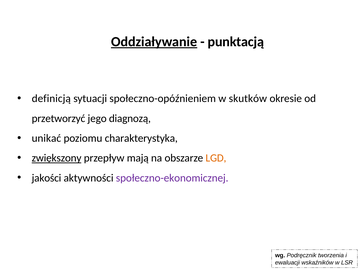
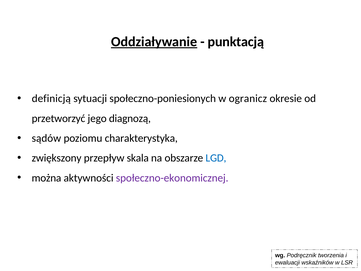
społeczno-opóźnieniem: społeczno-opóźnieniem -> społeczno-poniesionych
skutków: skutków -> ogranicz
unikać: unikać -> sądów
zwiększony underline: present -> none
mają: mają -> skala
LGD colour: orange -> blue
jakości: jakości -> można
